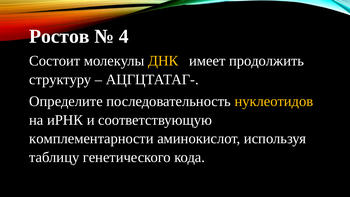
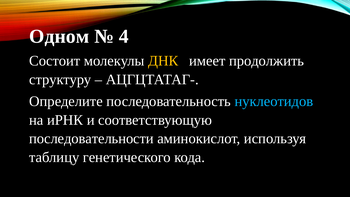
Ростов: Ростов -> Одном
нуклеотидов colour: yellow -> light blue
комплементарности: комплементарности -> последовательности
